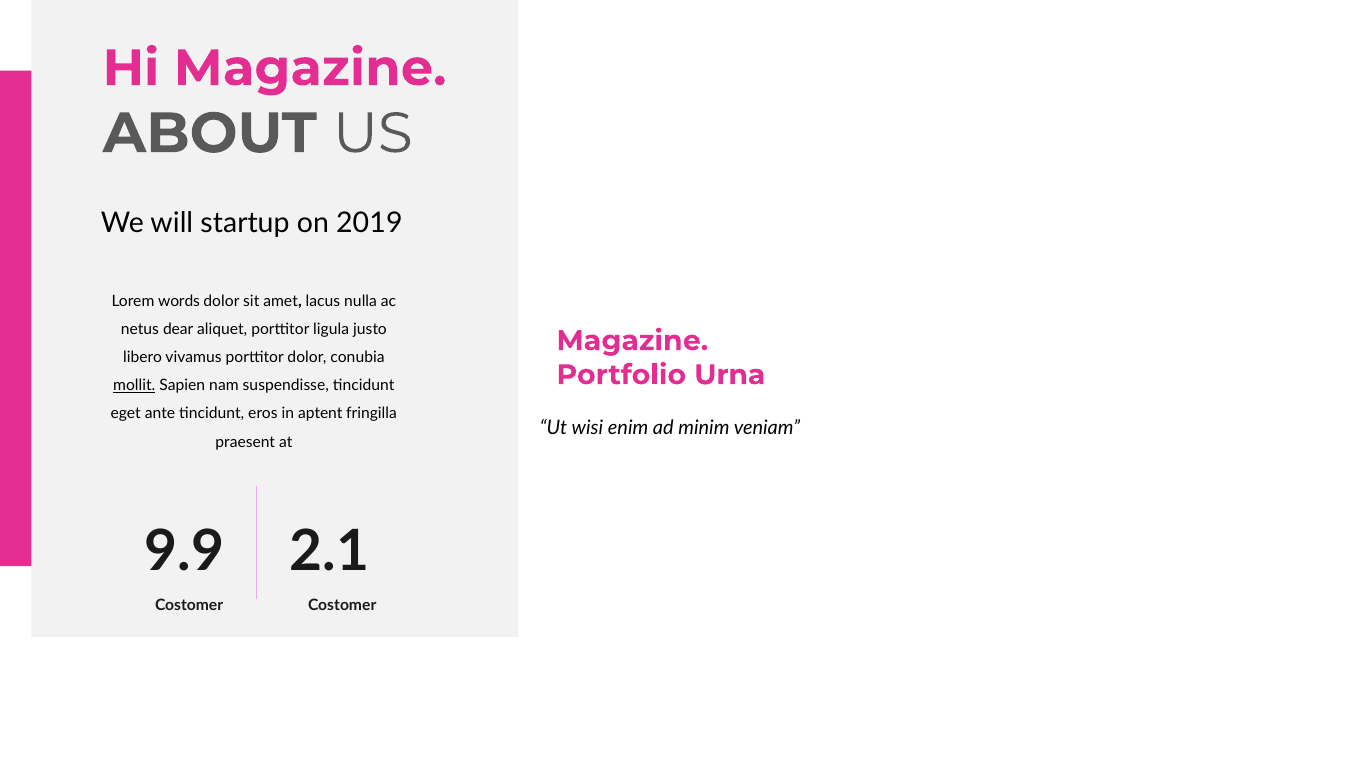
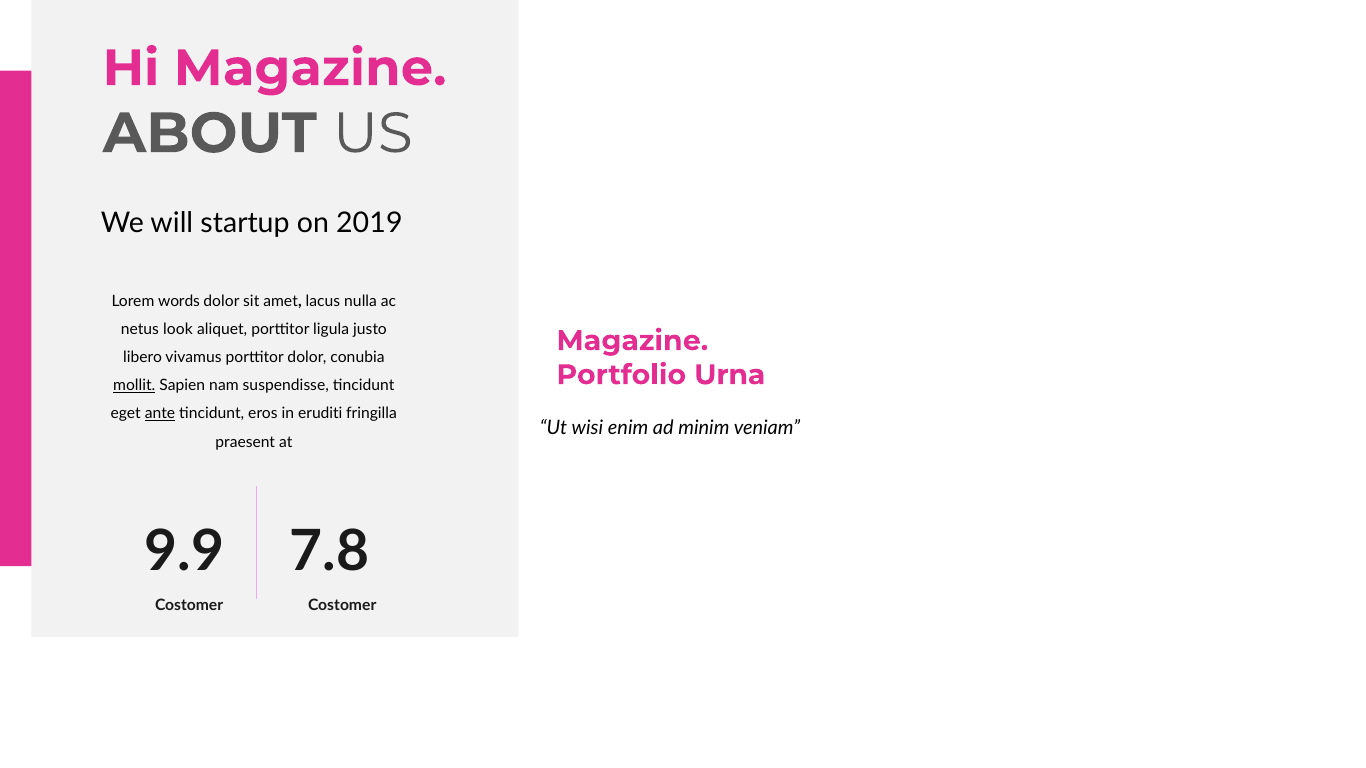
dear: dear -> look
ante underline: none -> present
aptent: aptent -> eruditi
2.1: 2.1 -> 7.8
